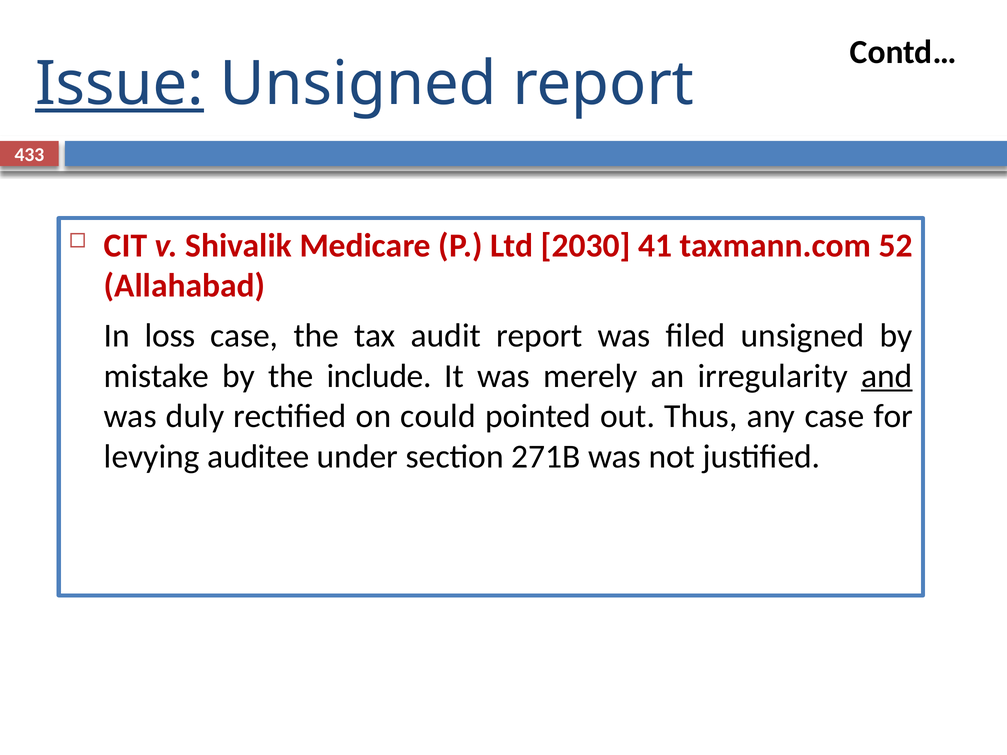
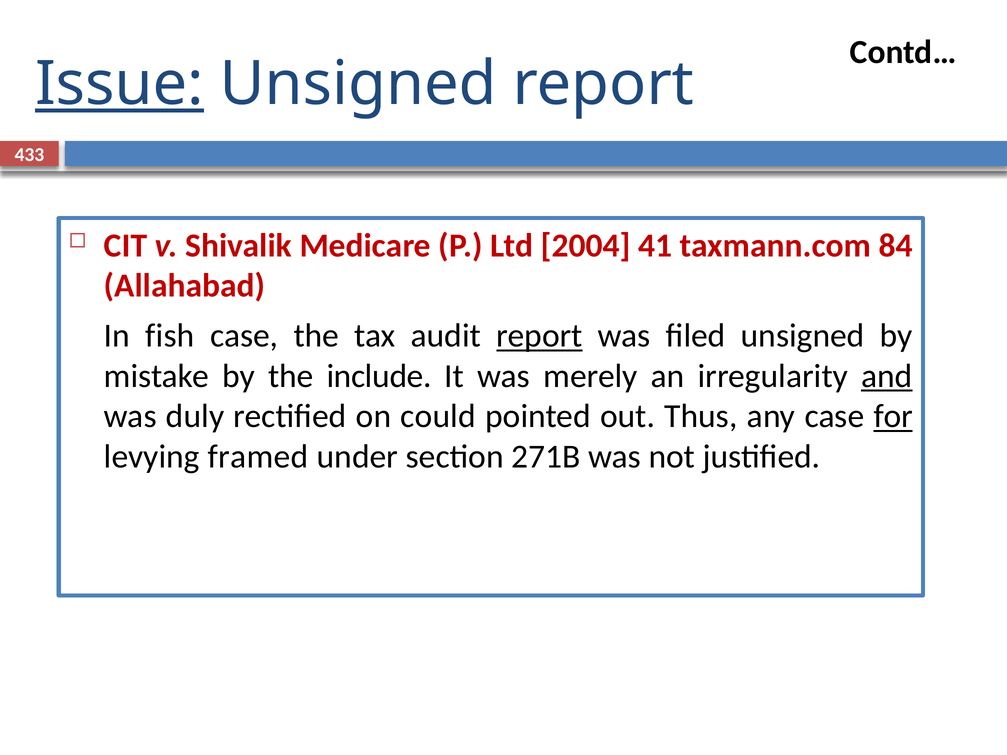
2030: 2030 -> 2004
52: 52 -> 84
loss: loss -> fish
report at (539, 336) underline: none -> present
for underline: none -> present
auditee: auditee -> framed
